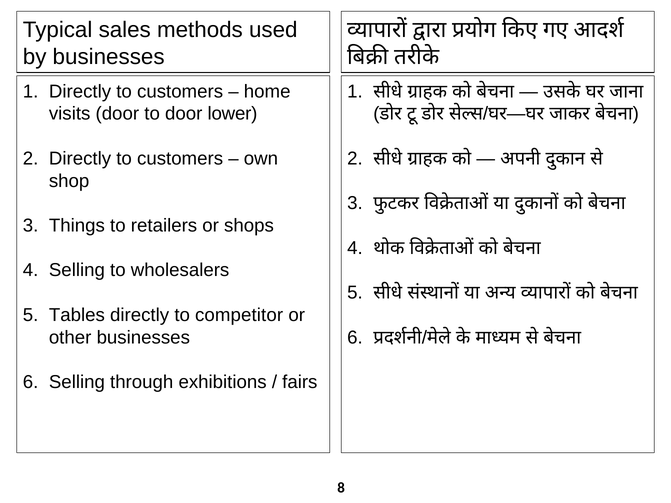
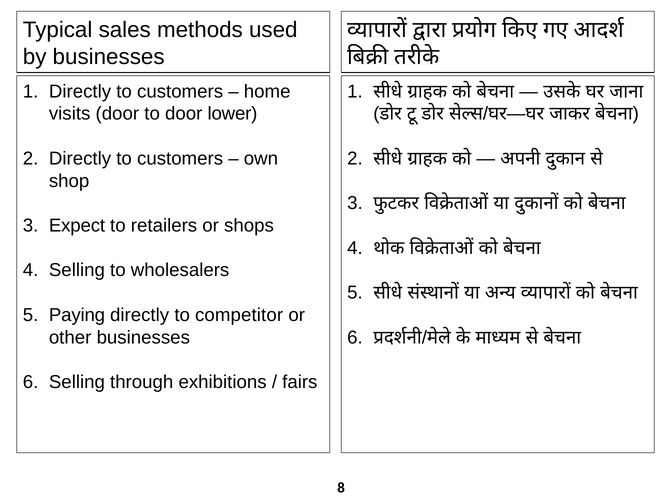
Things: Things -> Expect
Tables: Tables -> Paying
